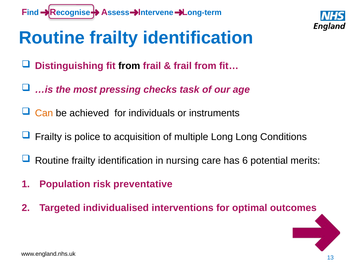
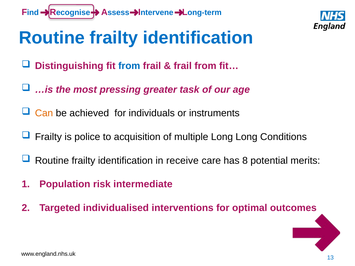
from at (129, 66) colour: black -> blue
checks: checks -> greater
nursing: nursing -> receive
6: 6 -> 8
preventative: preventative -> intermediate
